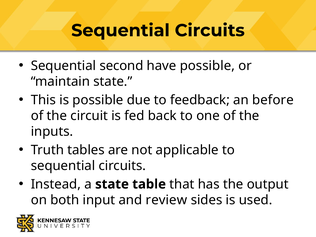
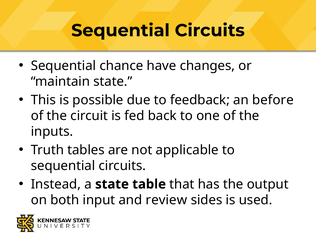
second: second -> chance
have possible: possible -> changes
